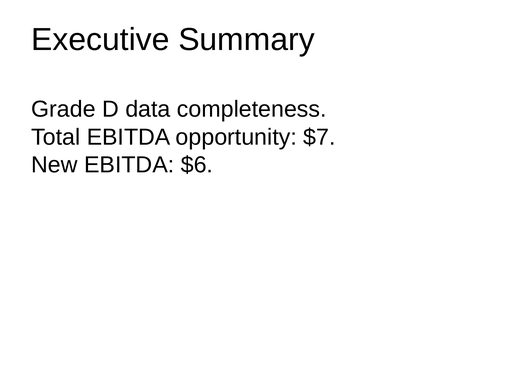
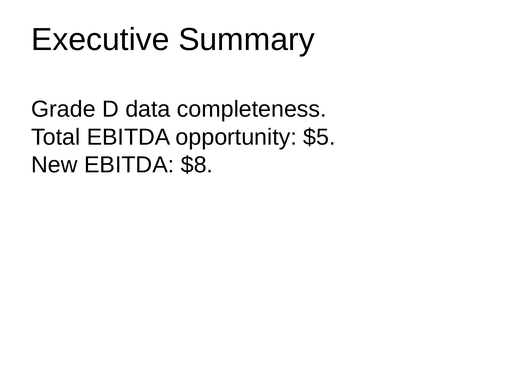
$7: $7 -> $5
$6: $6 -> $8
